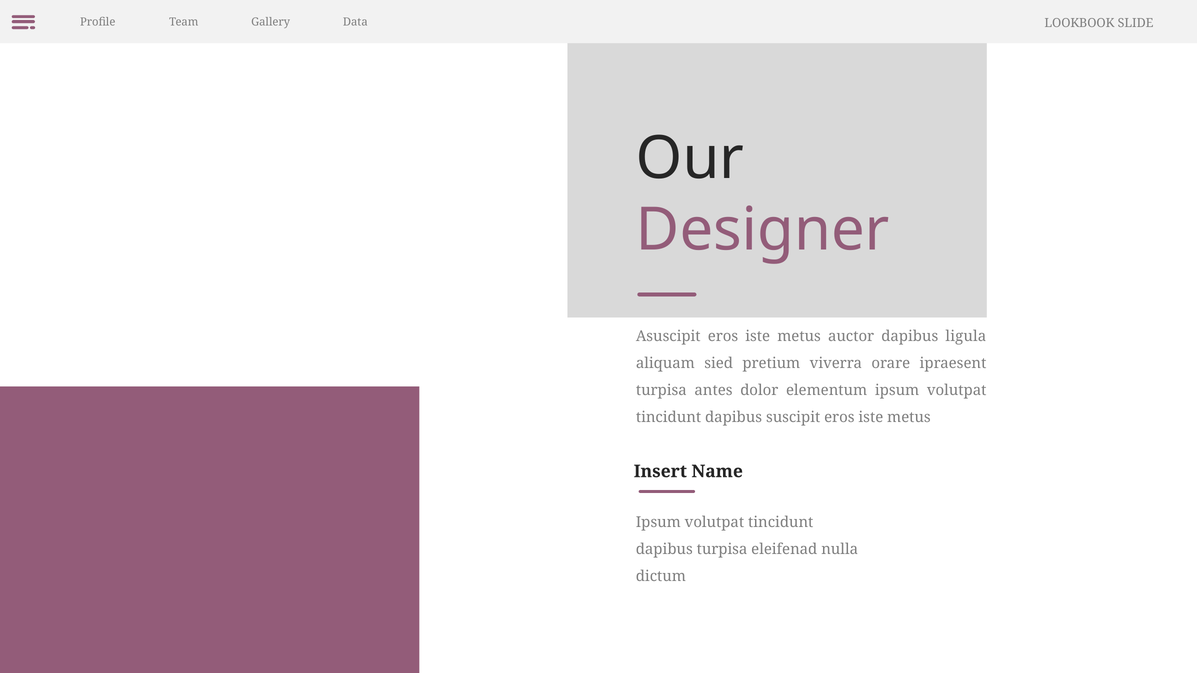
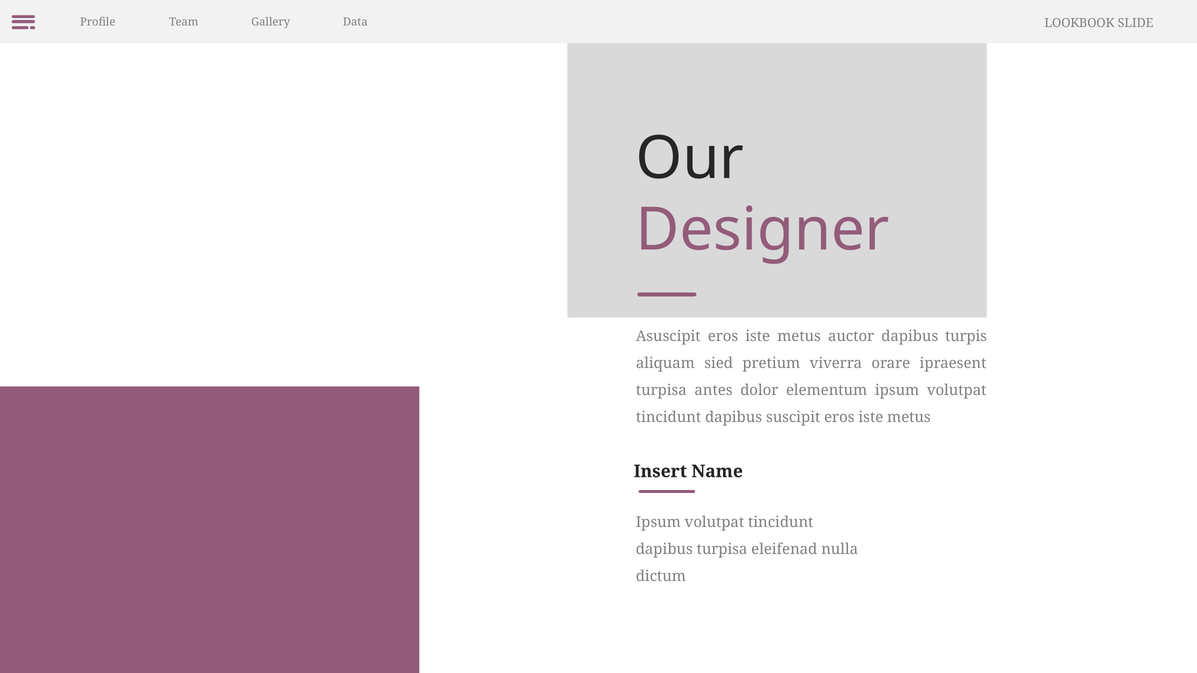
ligula: ligula -> turpis
